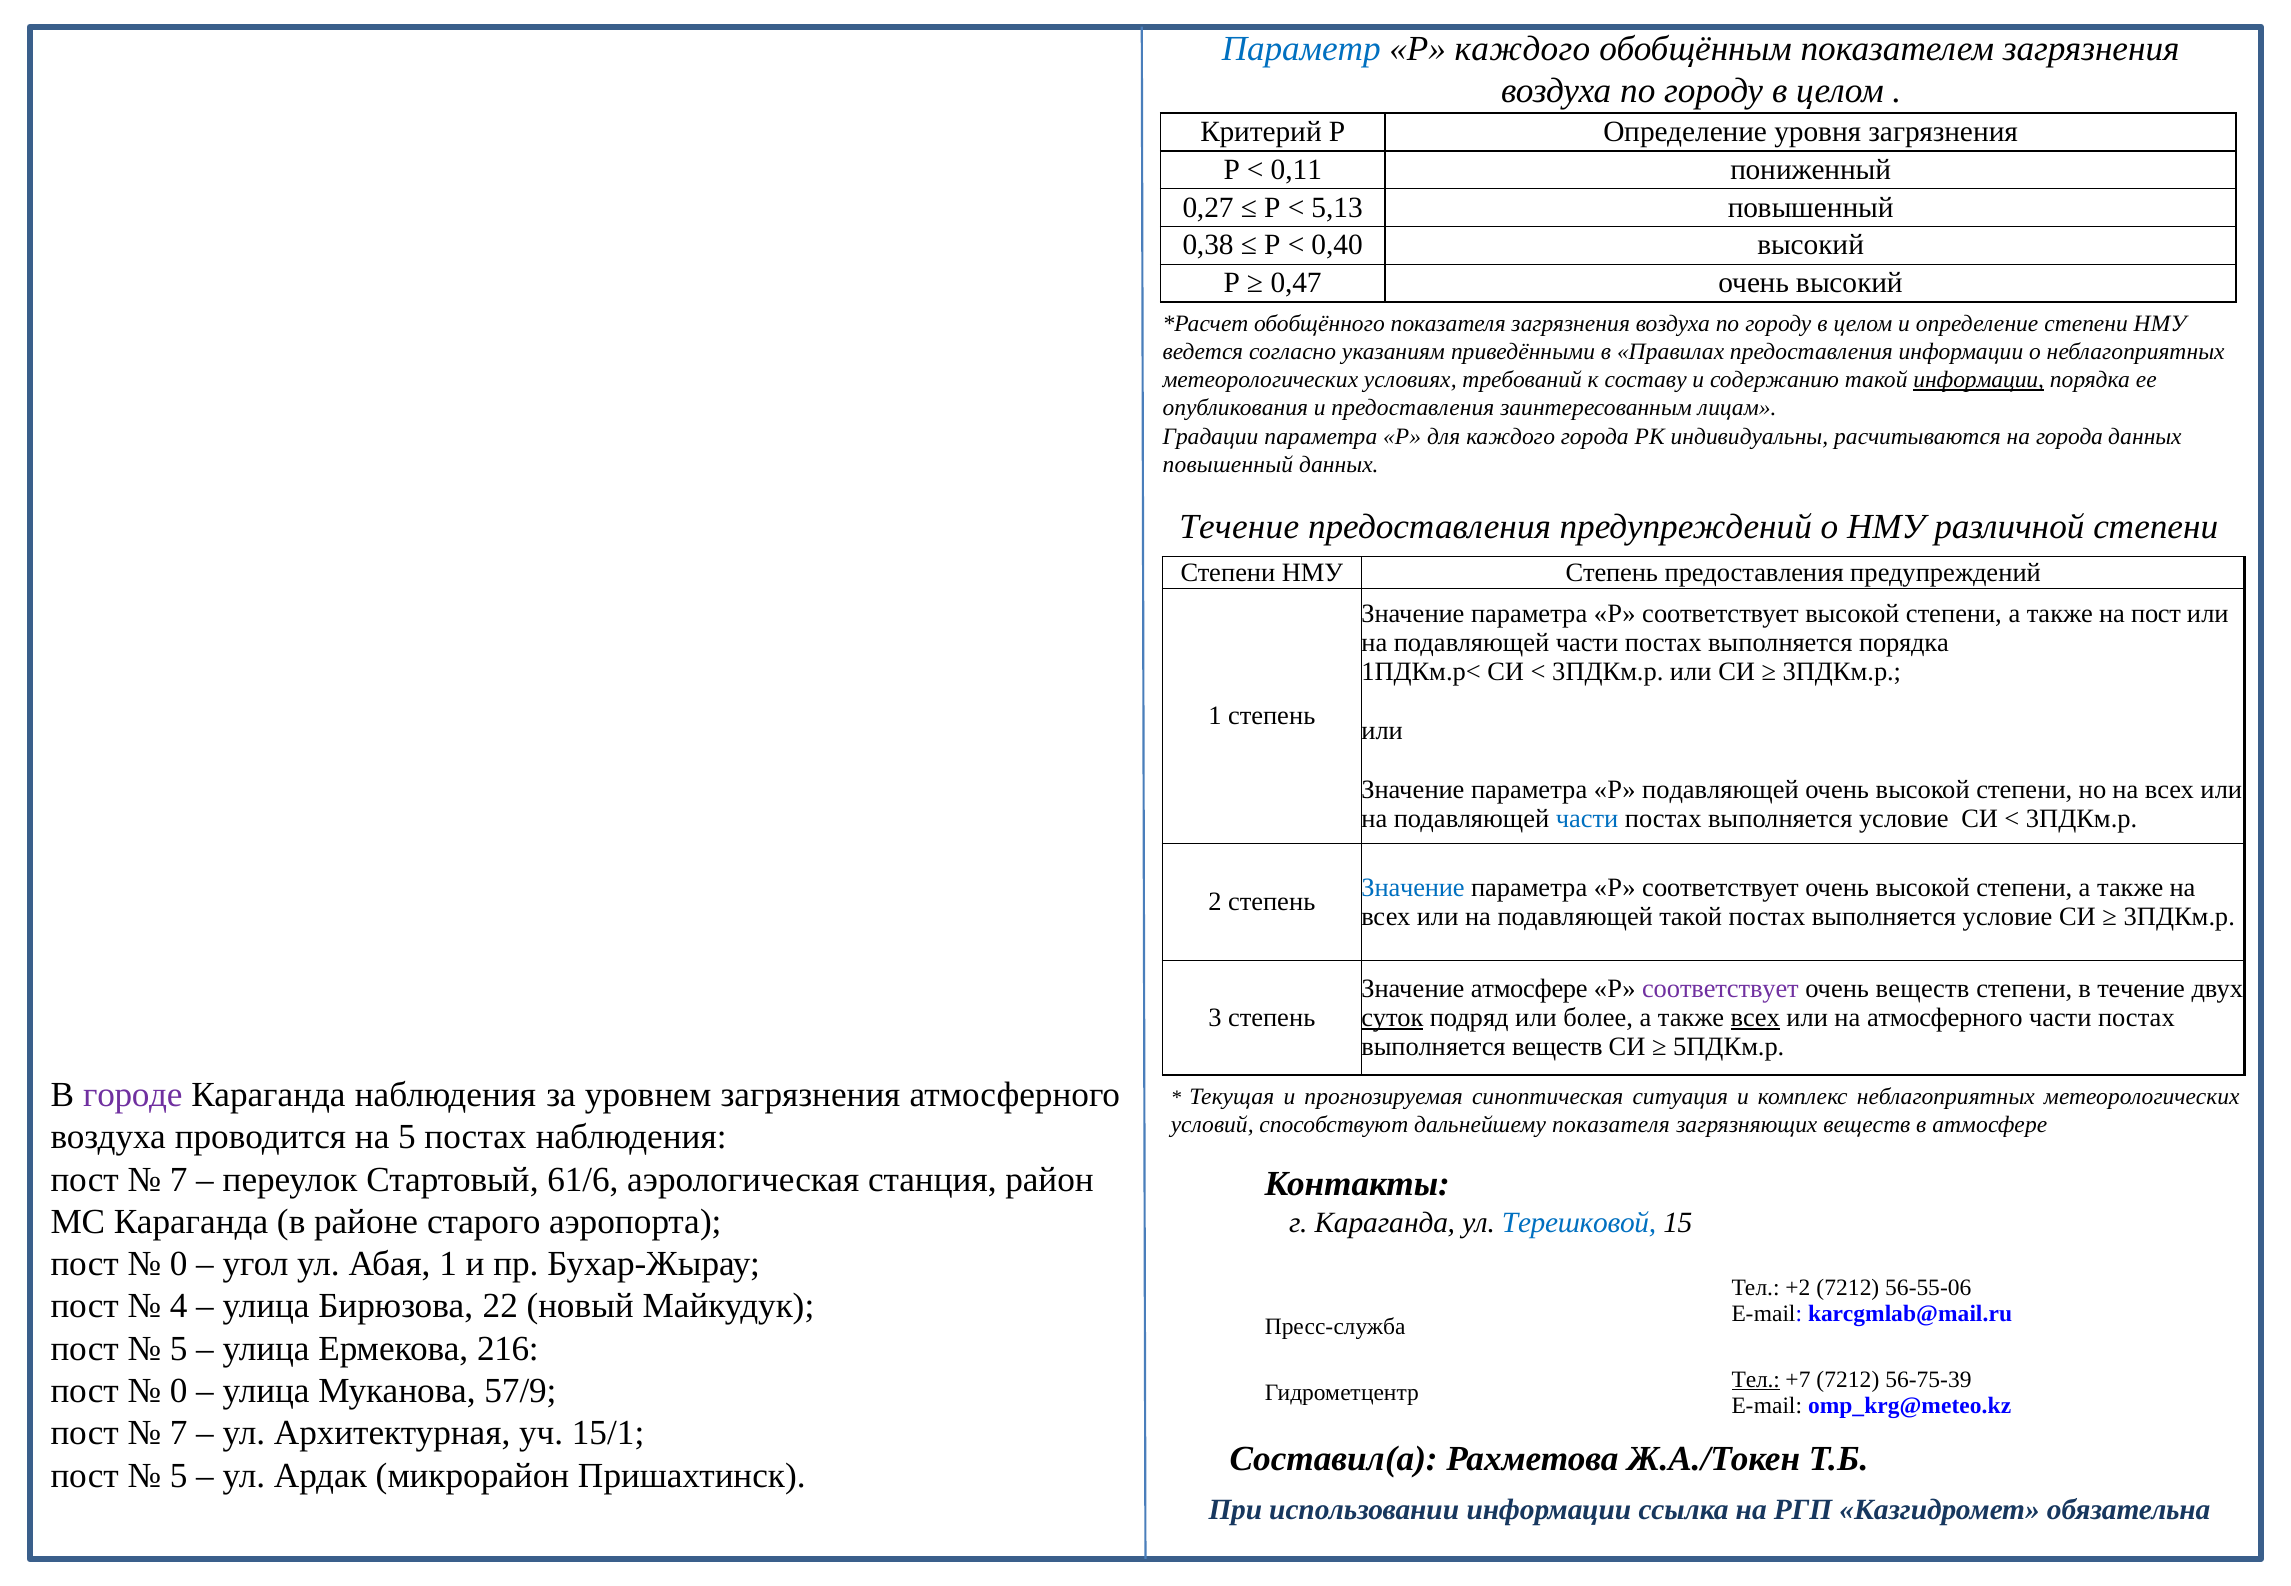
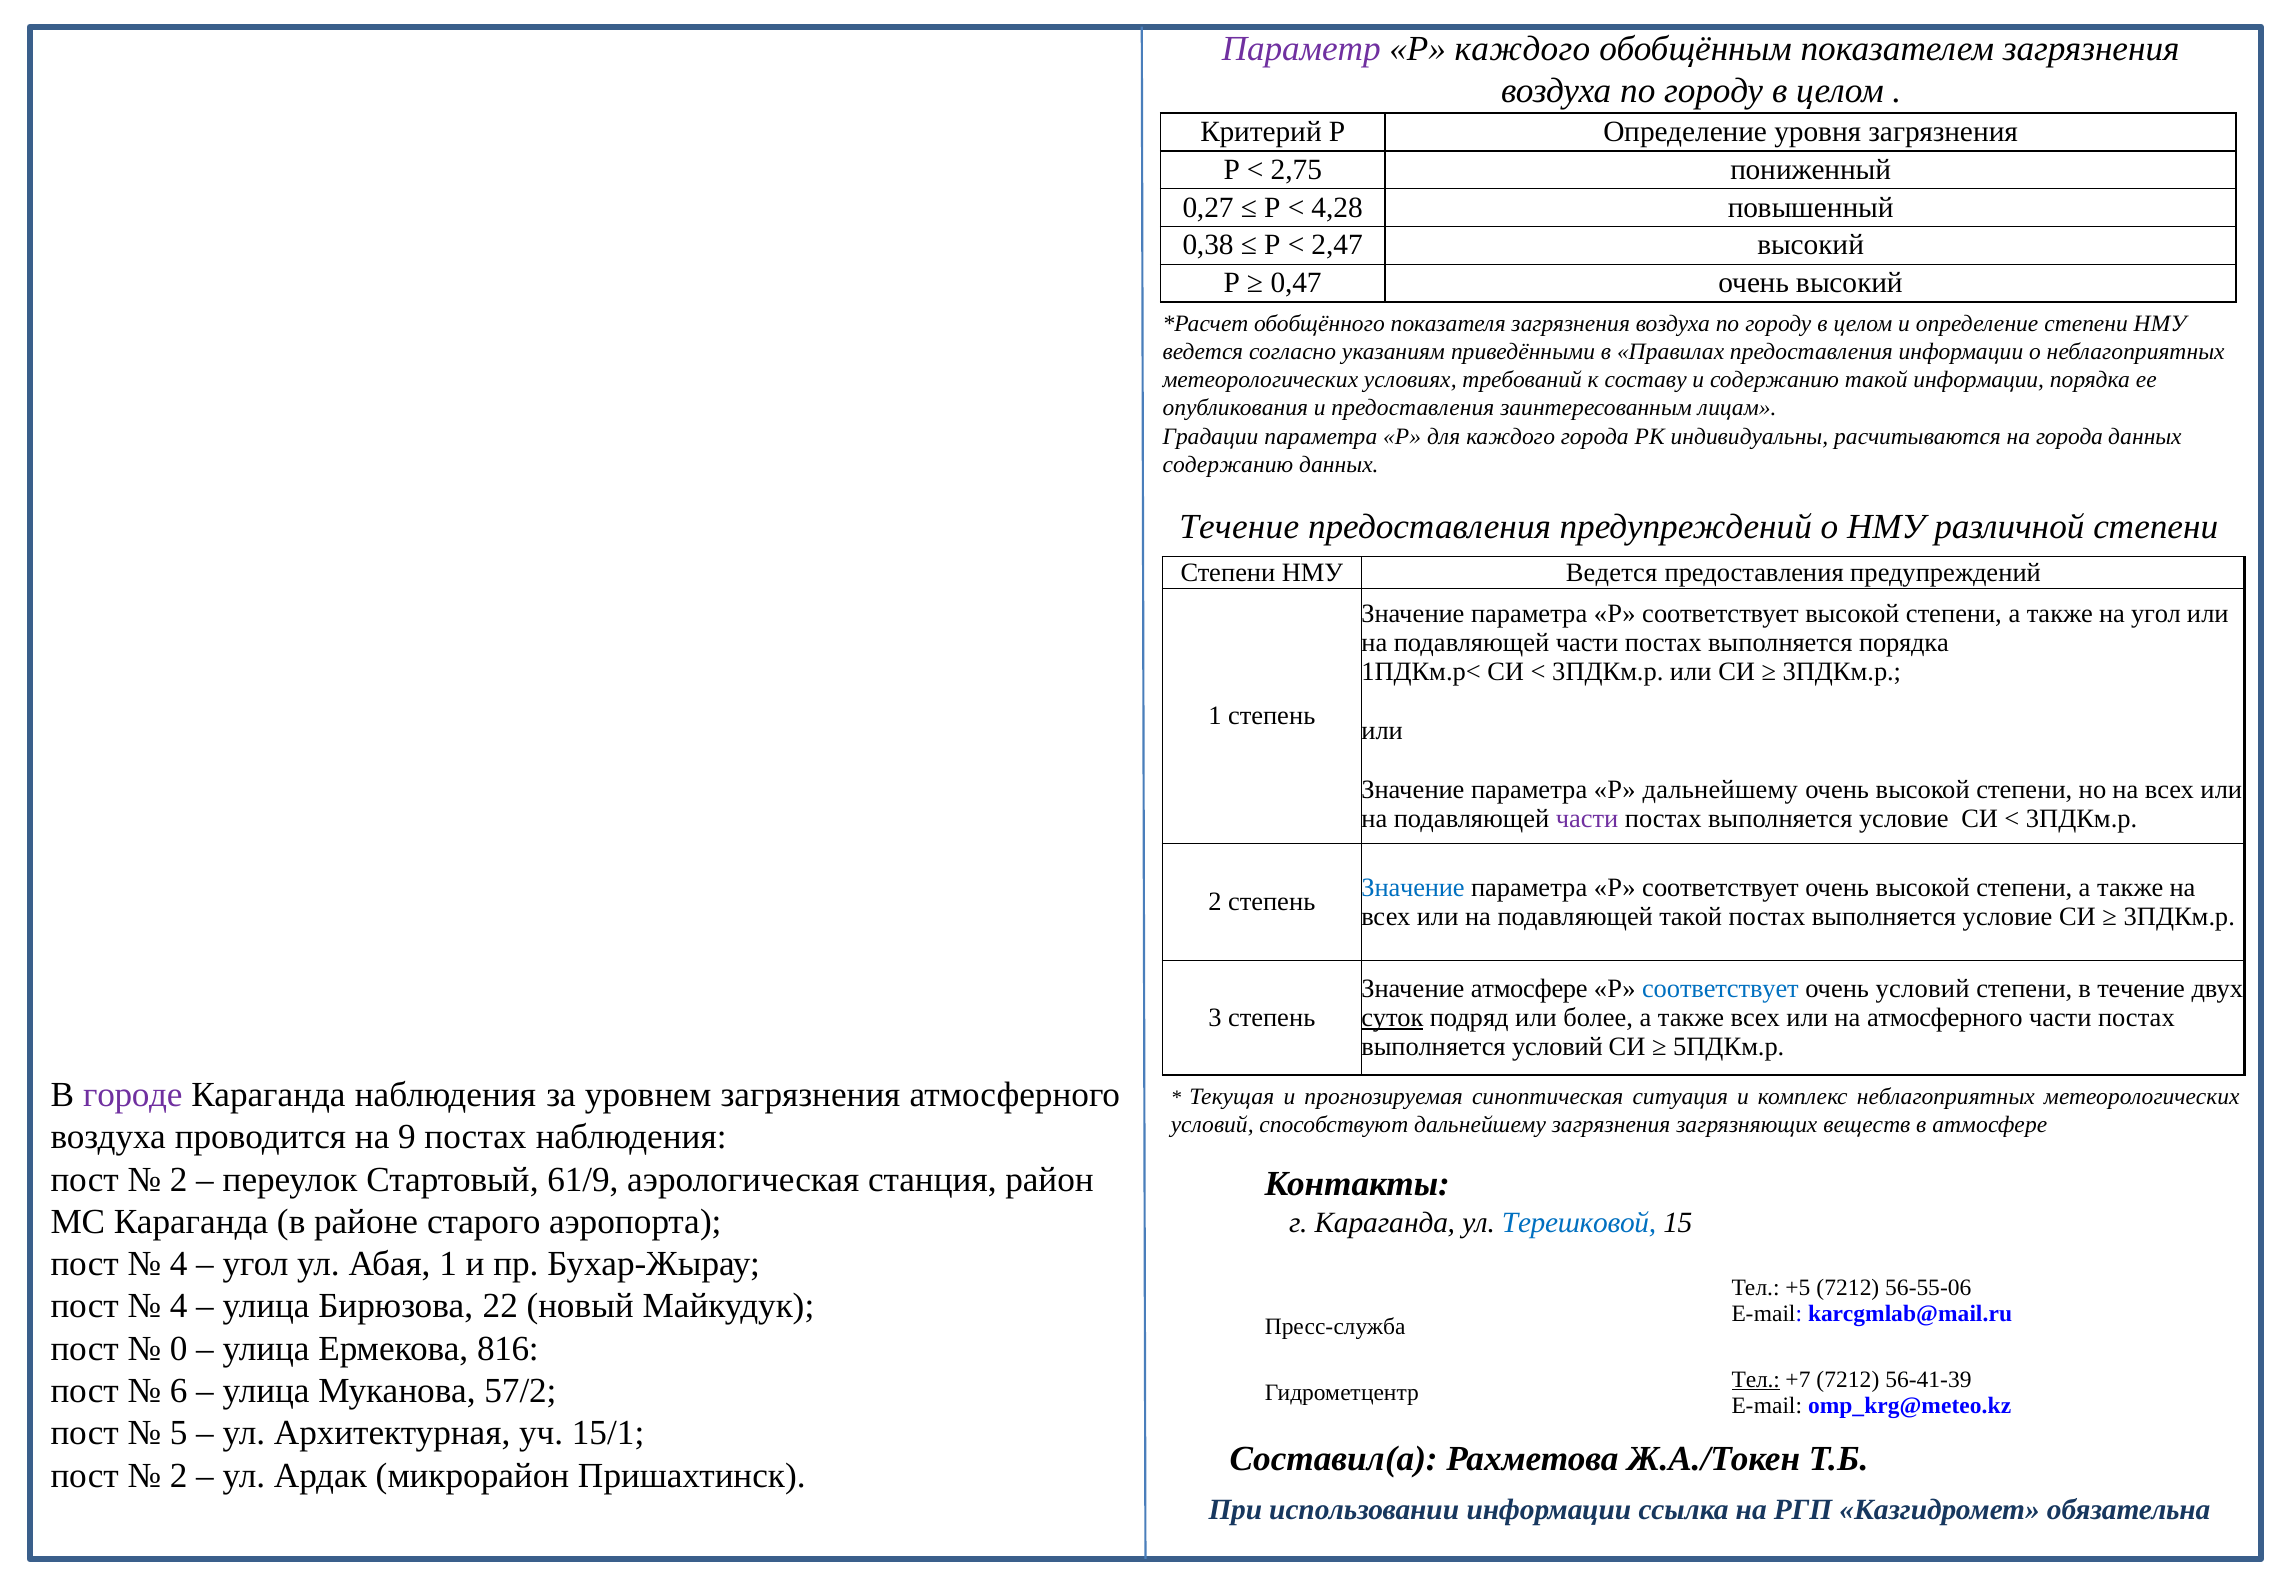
Параметр colour: blue -> purple
0,11: 0,11 -> 2,75
5,13: 5,13 -> 4,28
0,40: 0,40 -> 2,47
информации at (1979, 380) underline: present -> none
повышенный at (1228, 464): повышенный -> содержанию
Степень at (1612, 573): Степень -> Ведется
на пост: пост -> угол
Р подавляющей: подавляющей -> дальнейшему
части at (1587, 819) colour: blue -> purple
соответствует at (1720, 989) colour: purple -> blue
очень веществ: веществ -> условий
всех at (1755, 1018) underline: present -> none
выполняется веществ: веществ -> условий
дальнейшему показателя: показателя -> загрязнения
на 5: 5 -> 9
7 at (179, 1179): 7 -> 2
61/6: 61/6 -> 61/9
0 at (179, 1264): 0 -> 4
+2: +2 -> +5
5 at (179, 1349): 5 -> 0
216: 216 -> 816
56-75-39: 56-75-39 -> 56-41-39
0 at (179, 1391): 0 -> 6
57/9: 57/9 -> 57/2
7 at (179, 1433): 7 -> 5
5 at (179, 1476): 5 -> 2
